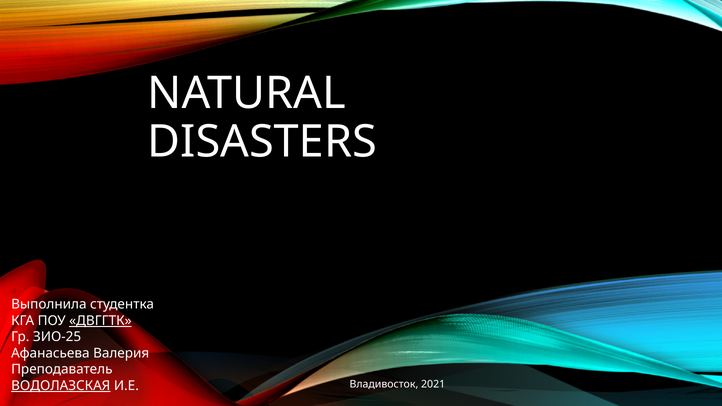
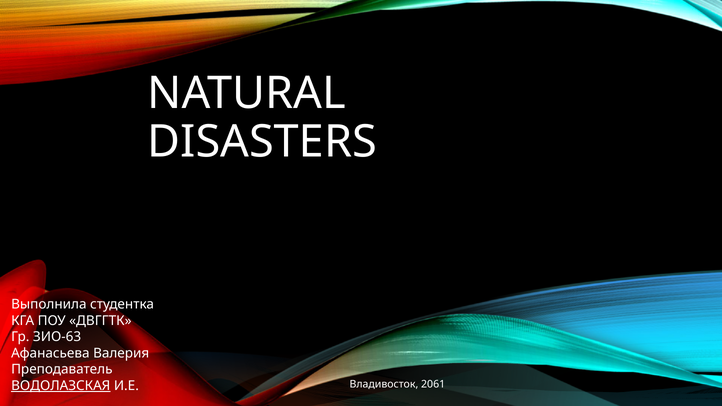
ДВГГТК underline: present -> none
ЗИО-25: ЗИО-25 -> ЗИО-63
2021: 2021 -> 2061
